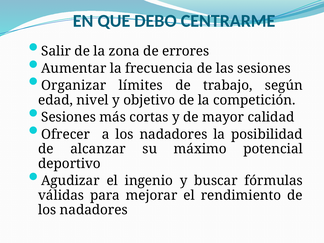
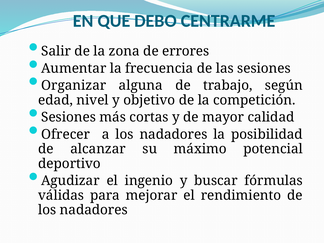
límites: límites -> alguna
